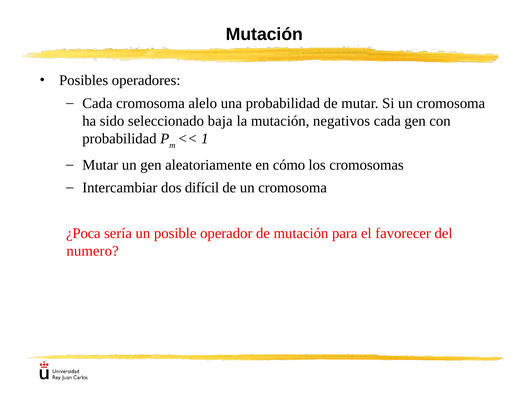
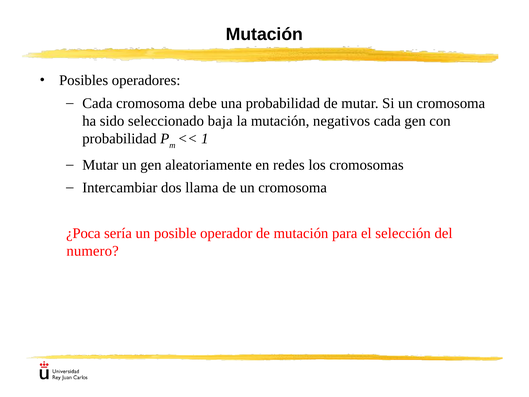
alelo: alelo -> debe
cómo: cómo -> redes
difícil: difícil -> llama
favorecer: favorecer -> selección
